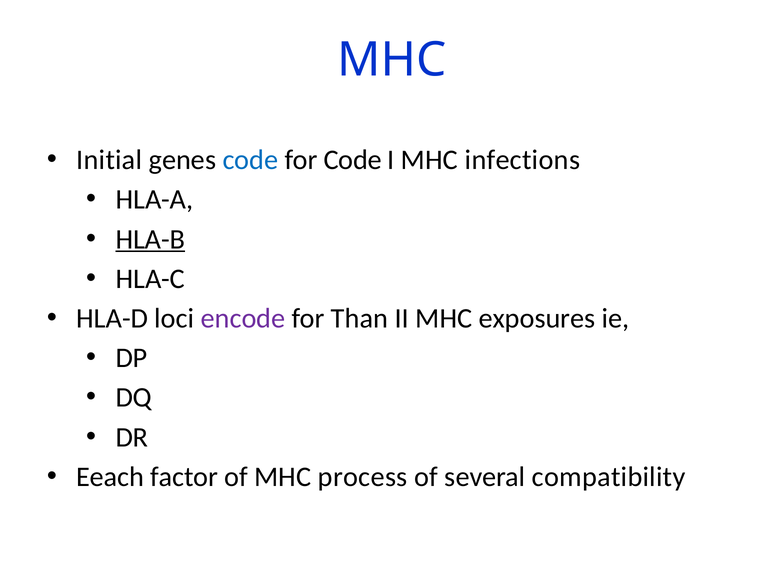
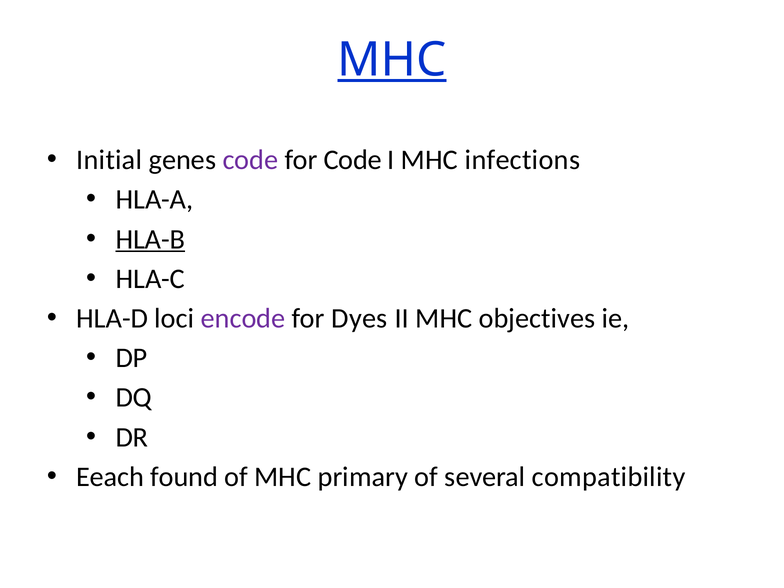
MHC at (392, 60) underline: none -> present
code at (250, 160) colour: blue -> purple
Than: Than -> Dyes
exposures: exposures -> objectives
factor: factor -> found
process: process -> primary
